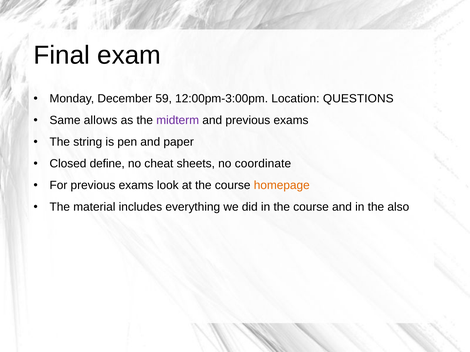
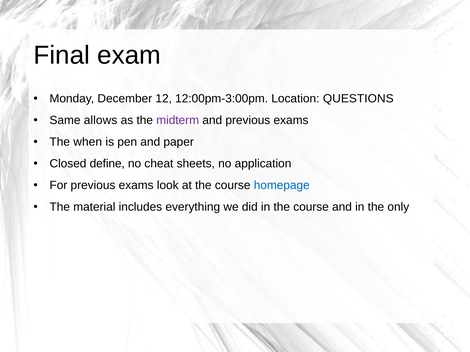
59: 59 -> 12
string: string -> when
coordinate: coordinate -> application
homepage colour: orange -> blue
also: also -> only
